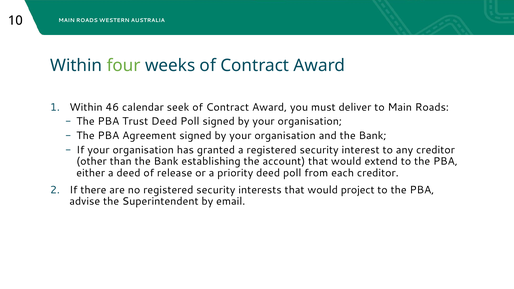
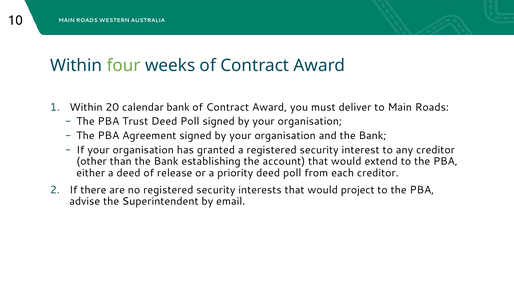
46: 46 -> 20
calendar seek: seek -> bank
